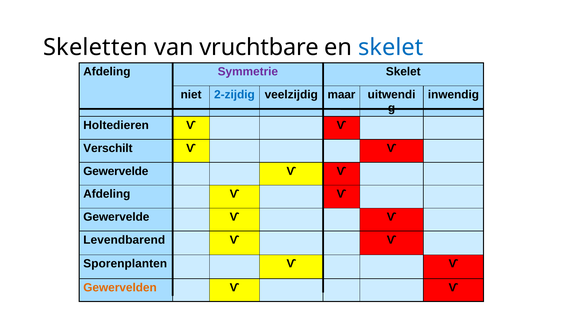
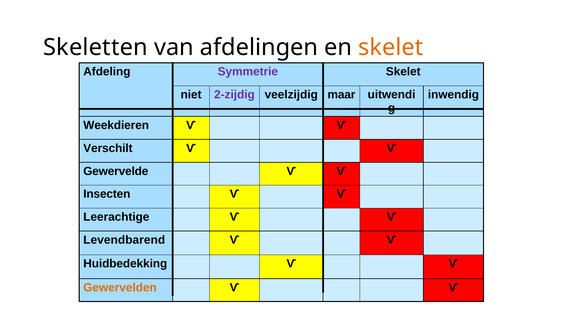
vruchtbare: vruchtbare -> afdelingen
skelet at (391, 48) colour: blue -> orange
2-zijdig colour: blue -> purple
Holtedieren: Holtedieren -> Weekdieren
Afdeling at (107, 194): Afdeling -> Insecten
Gewervelde at (116, 217): Gewervelde -> Leerachtige
Sporenplanten: Sporenplanten -> Huidbedekking
